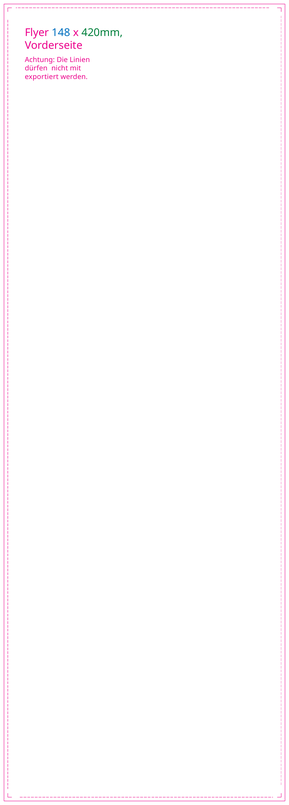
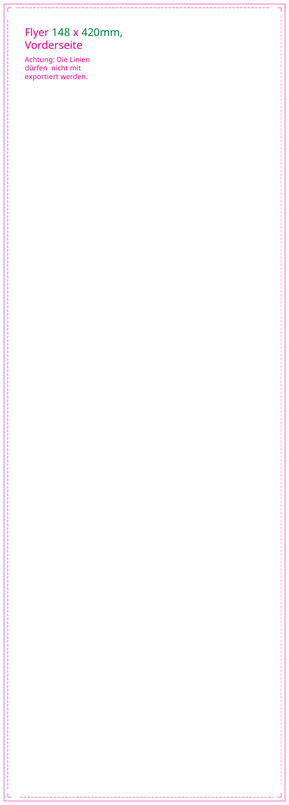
148 colour: blue -> green
